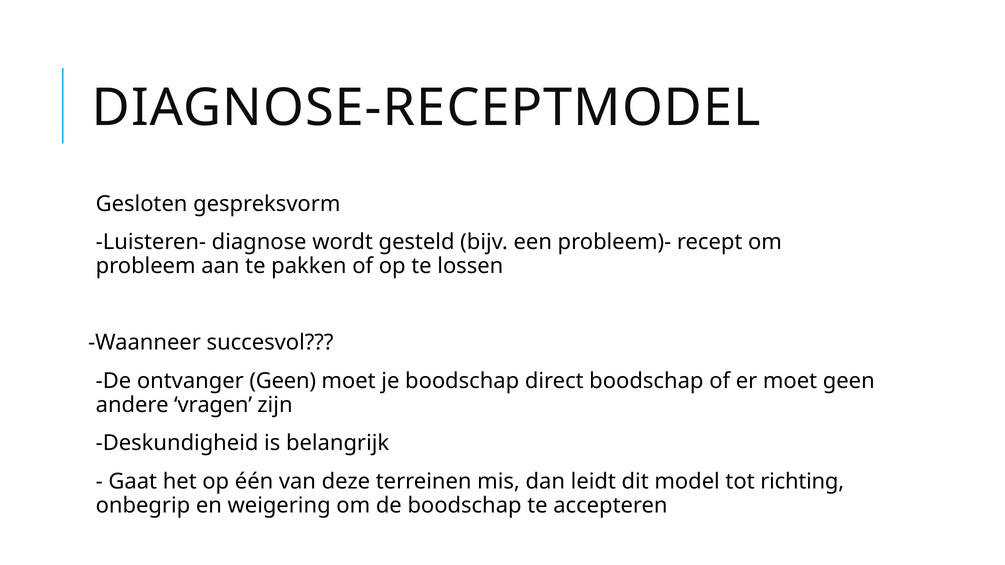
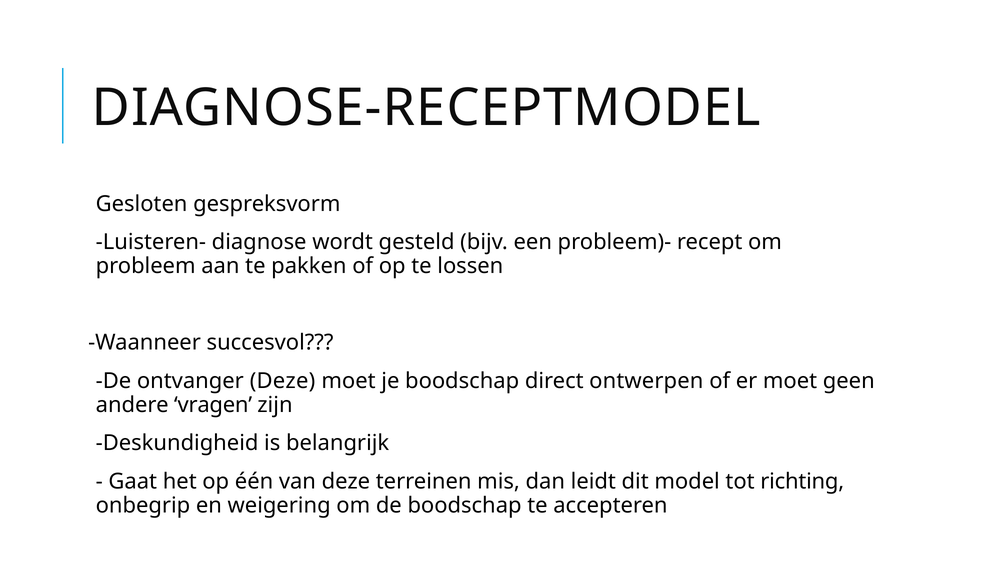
ontvanger Geen: Geen -> Deze
direct boodschap: boodschap -> ontwerpen
